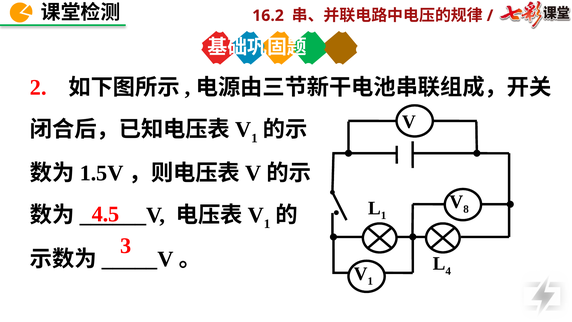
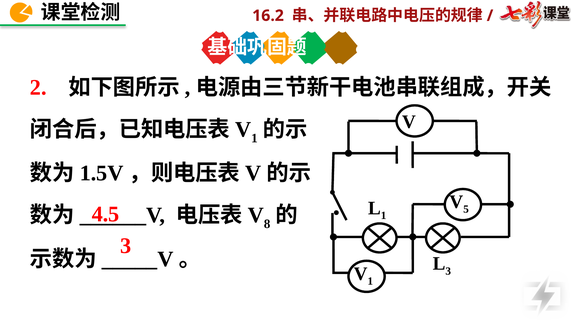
8: 8 -> 5
1 at (267, 224): 1 -> 8
4 at (448, 271): 4 -> 3
